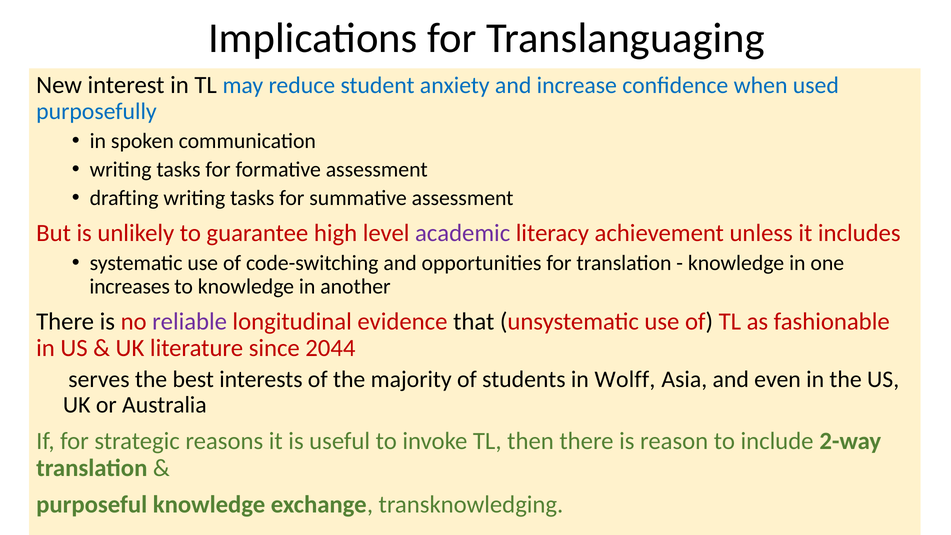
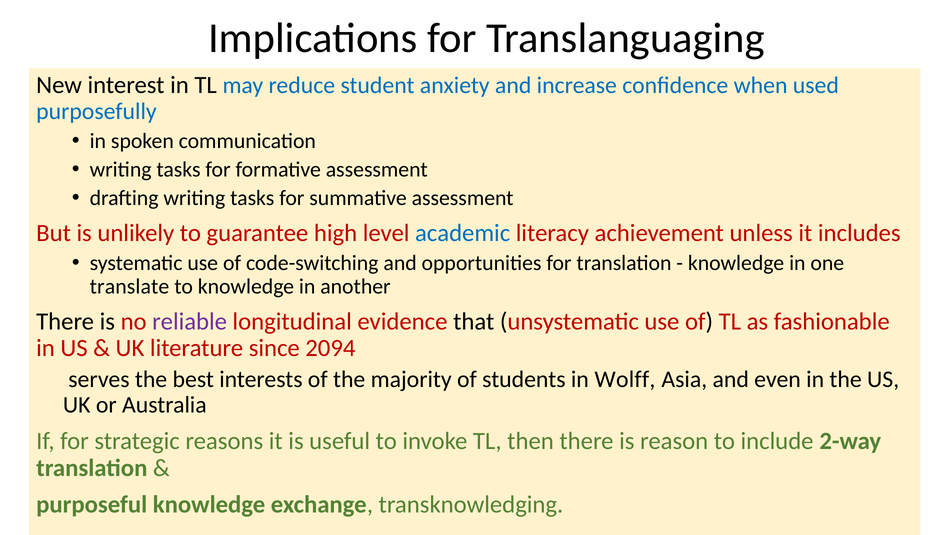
academic colour: purple -> blue
increases: increases -> translate
2044: 2044 -> 2094
